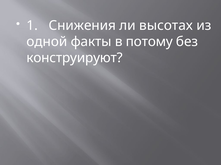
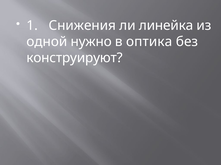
высотах: высотах -> линейка
факты: факты -> нужно
потому: потому -> оптика
